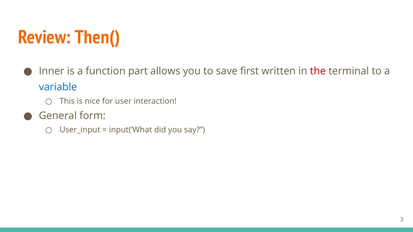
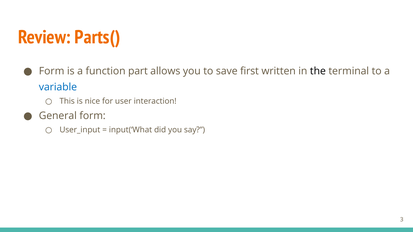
Then(: Then( -> Parts(
Inner at (52, 71): Inner -> Form
the colour: red -> black
